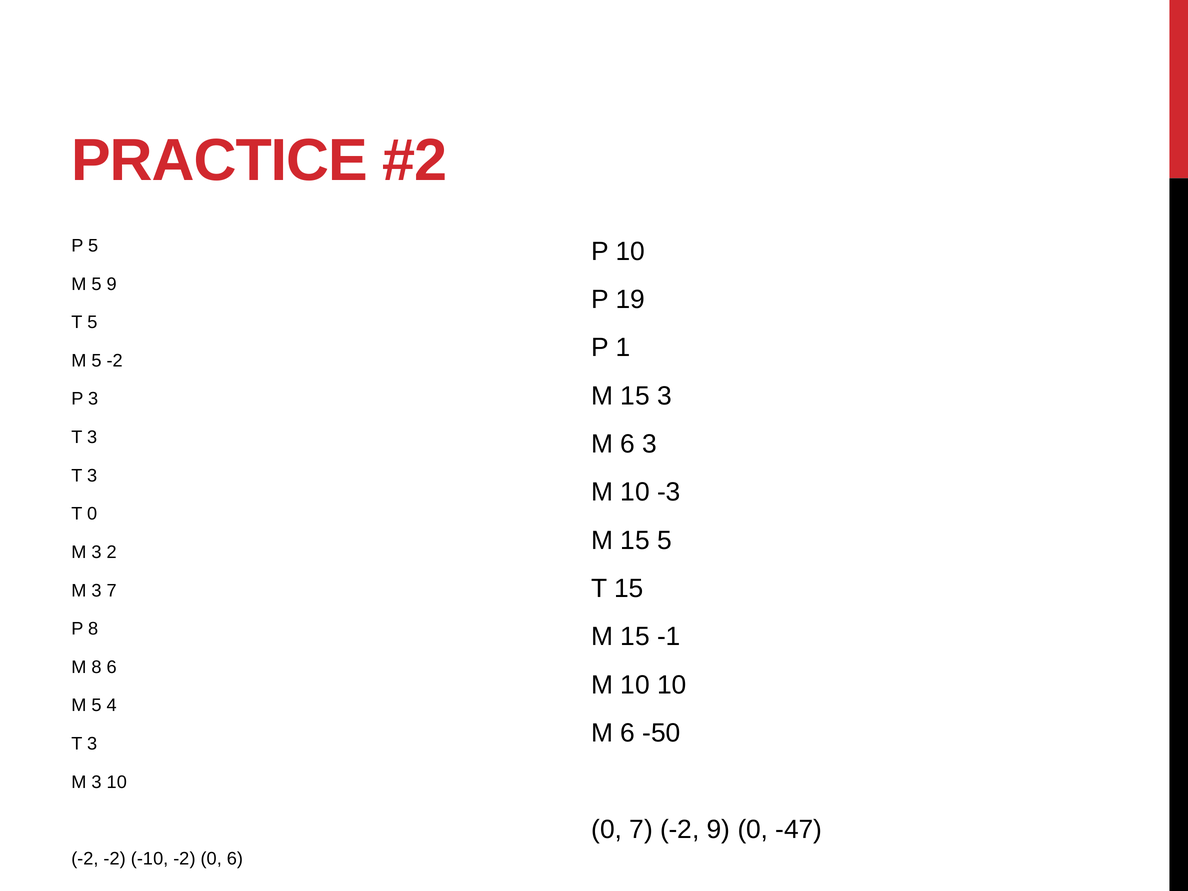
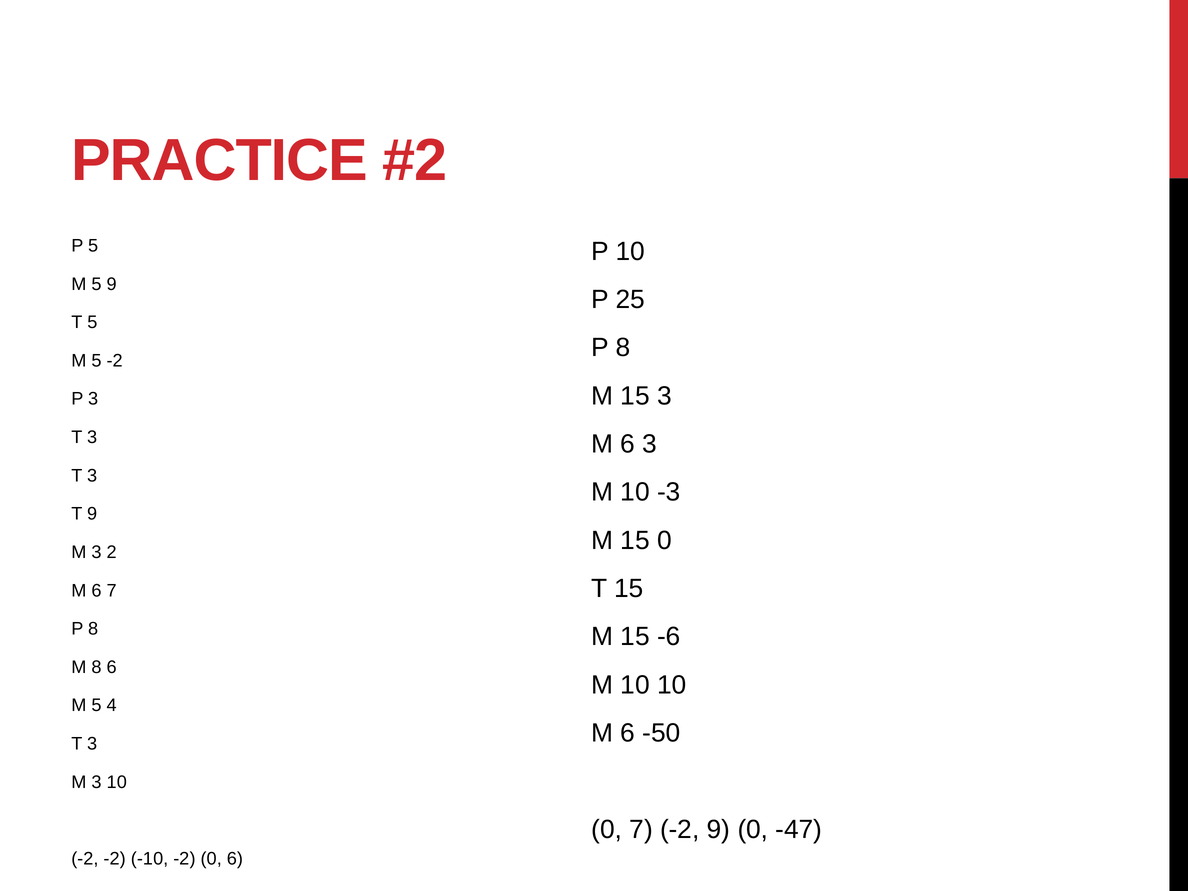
19: 19 -> 25
1 at (623, 348): 1 -> 8
T 0: 0 -> 9
15 5: 5 -> 0
3 at (97, 591): 3 -> 6
-1: -1 -> -6
